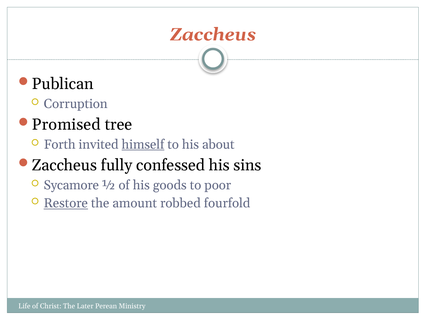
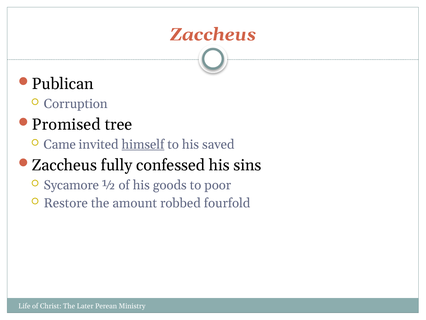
Forth: Forth -> Came
about: about -> saved
Restore underline: present -> none
